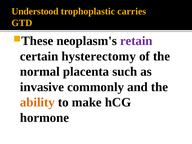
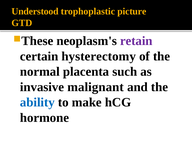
carries: carries -> picture
commonly: commonly -> malignant
ability colour: orange -> blue
